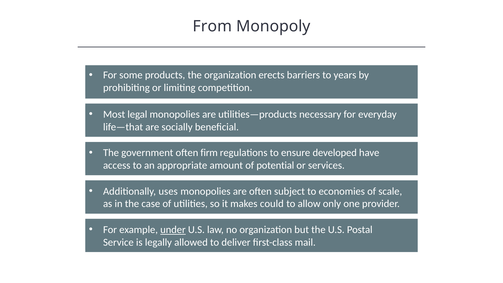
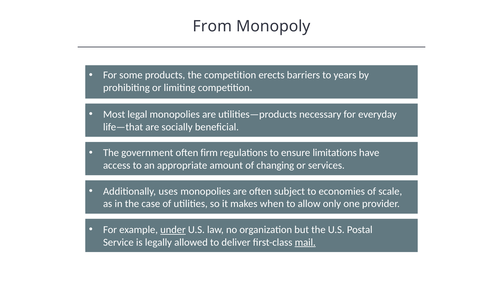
the organization: organization -> competition
developed: developed -> limitations
potential: potential -> changing
could: could -> when
mail underline: none -> present
